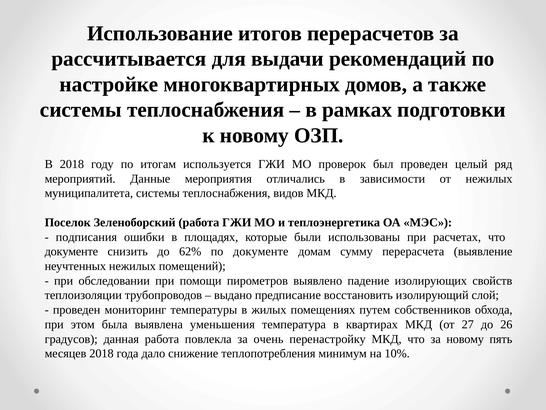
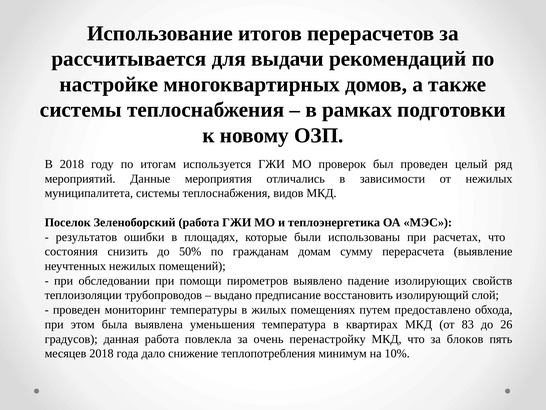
подписания: подписания -> результатов
документе at (71, 251): документе -> состояния
62%: 62% -> 50%
по документе: документе -> гражданам
собственников: собственников -> предоставлено
27: 27 -> 83
за новому: новому -> блоков
